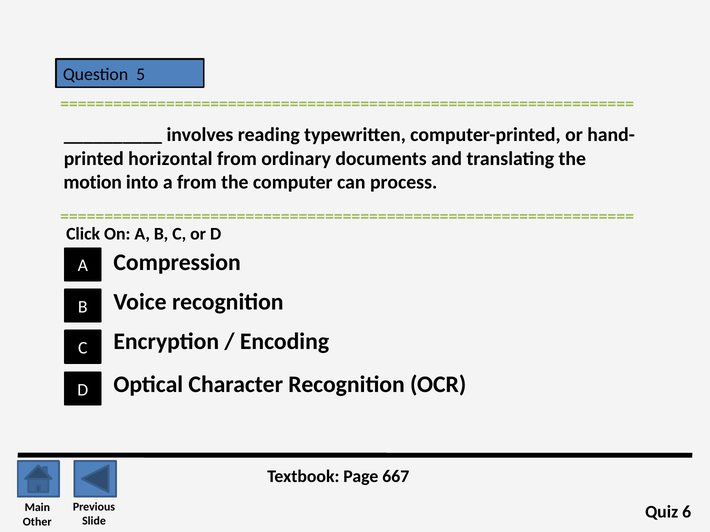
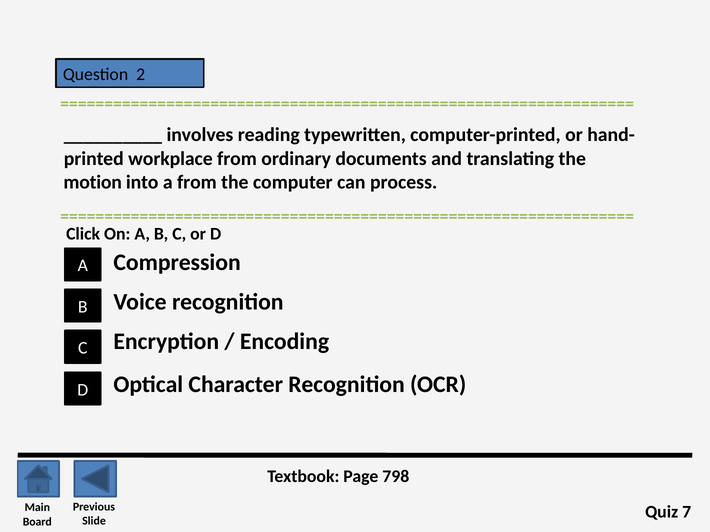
5: 5 -> 2
horizontal: horizontal -> workplace
667: 667 -> 798
6: 6 -> 7
Other: Other -> Board
